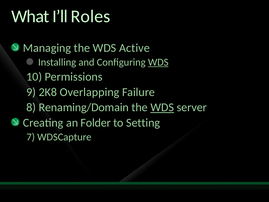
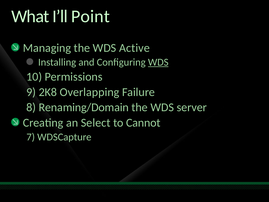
Roles: Roles -> Point
WDS at (162, 107) underline: present -> none
Folder: Folder -> Select
Setting: Setting -> Cannot
